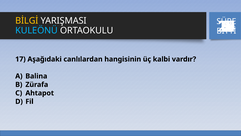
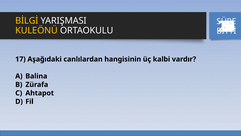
KULEÖNÜ colour: light blue -> yellow
